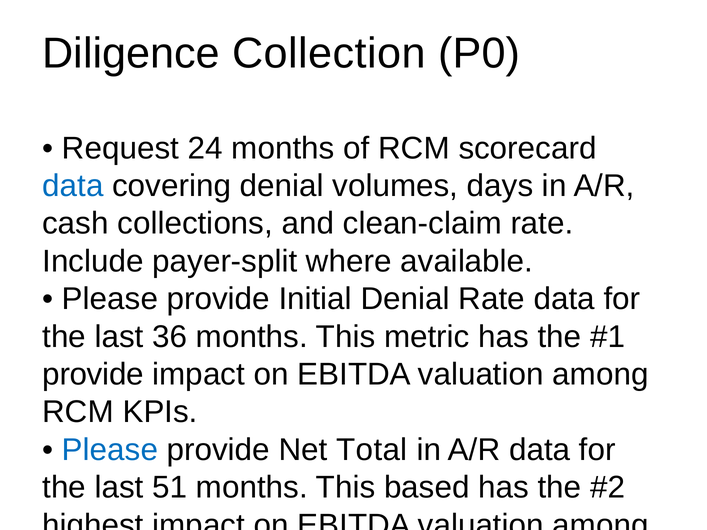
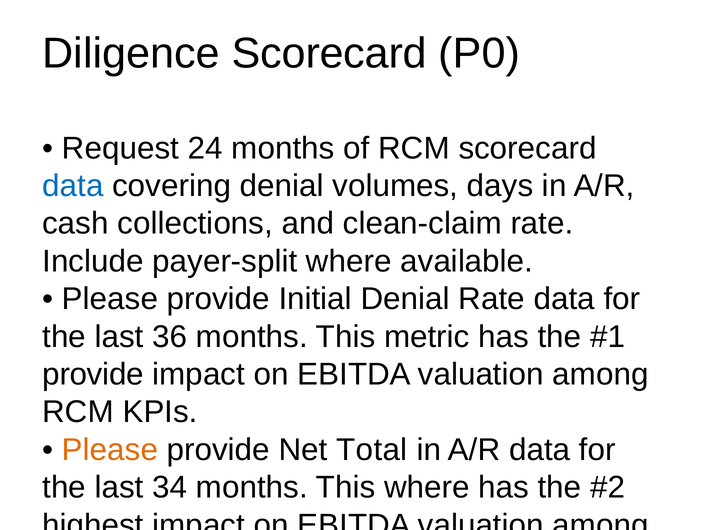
Diligence Collection: Collection -> Scorecard
Please at (110, 450) colour: blue -> orange
51: 51 -> 34
This based: based -> where
